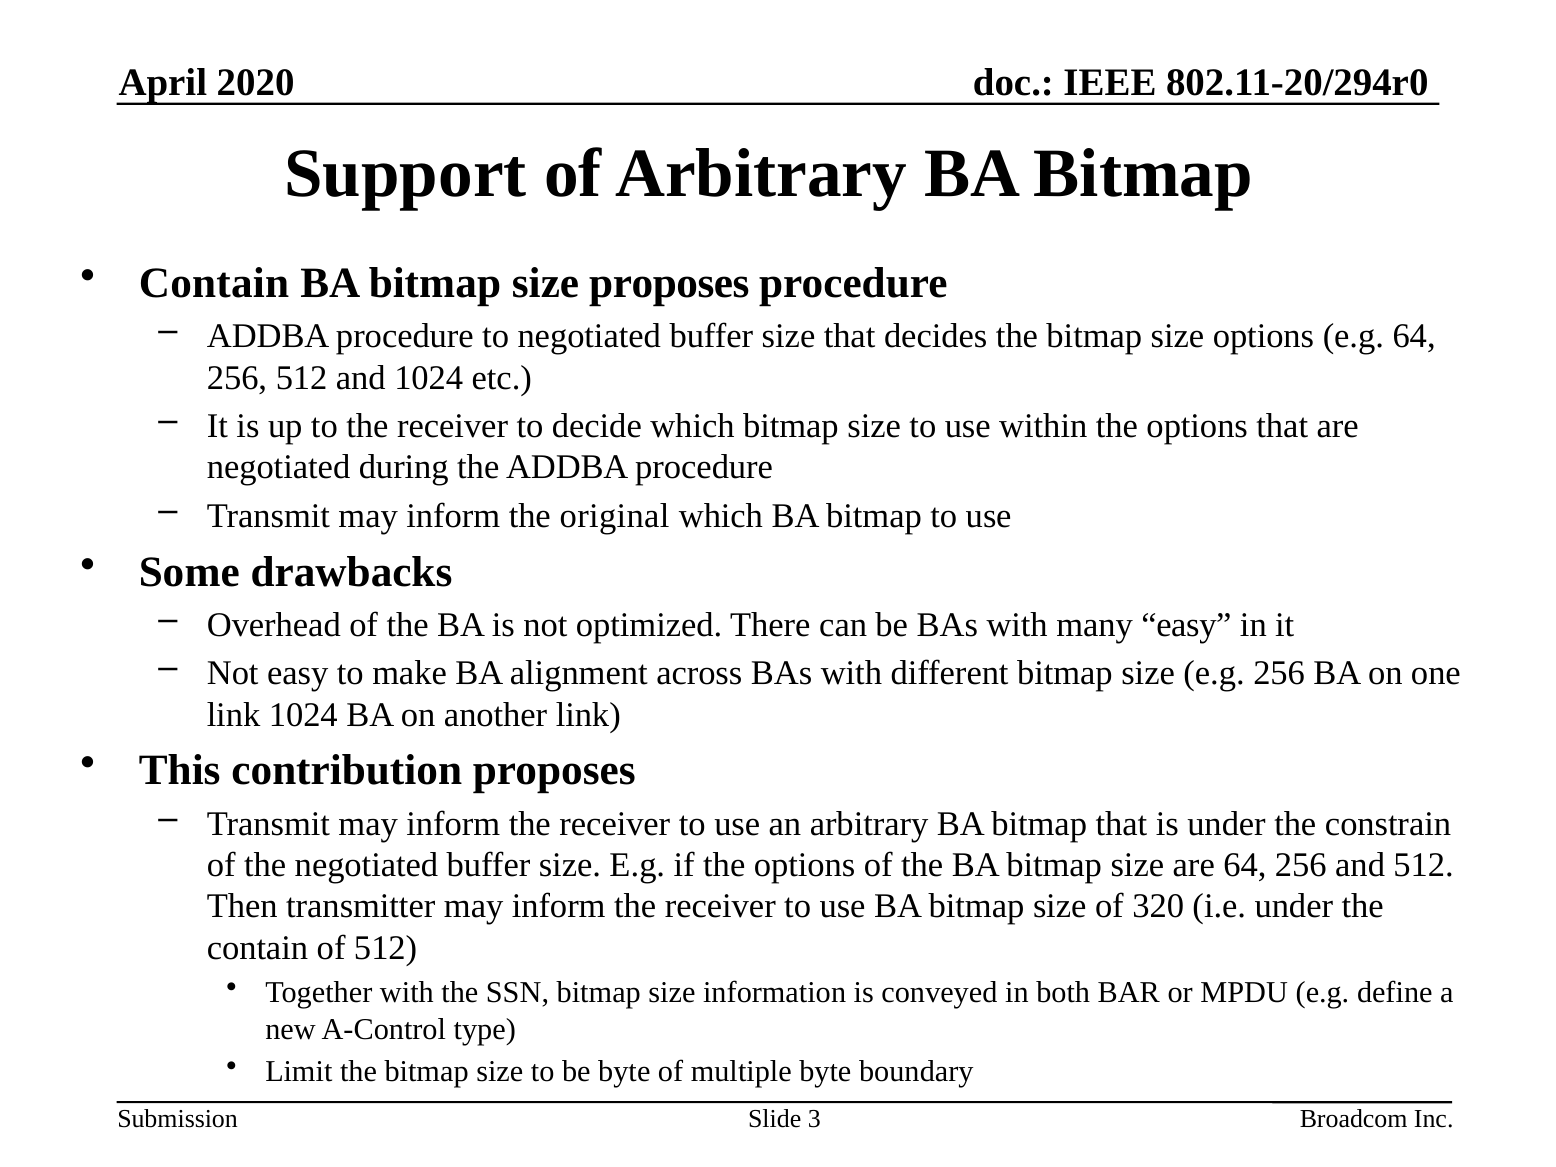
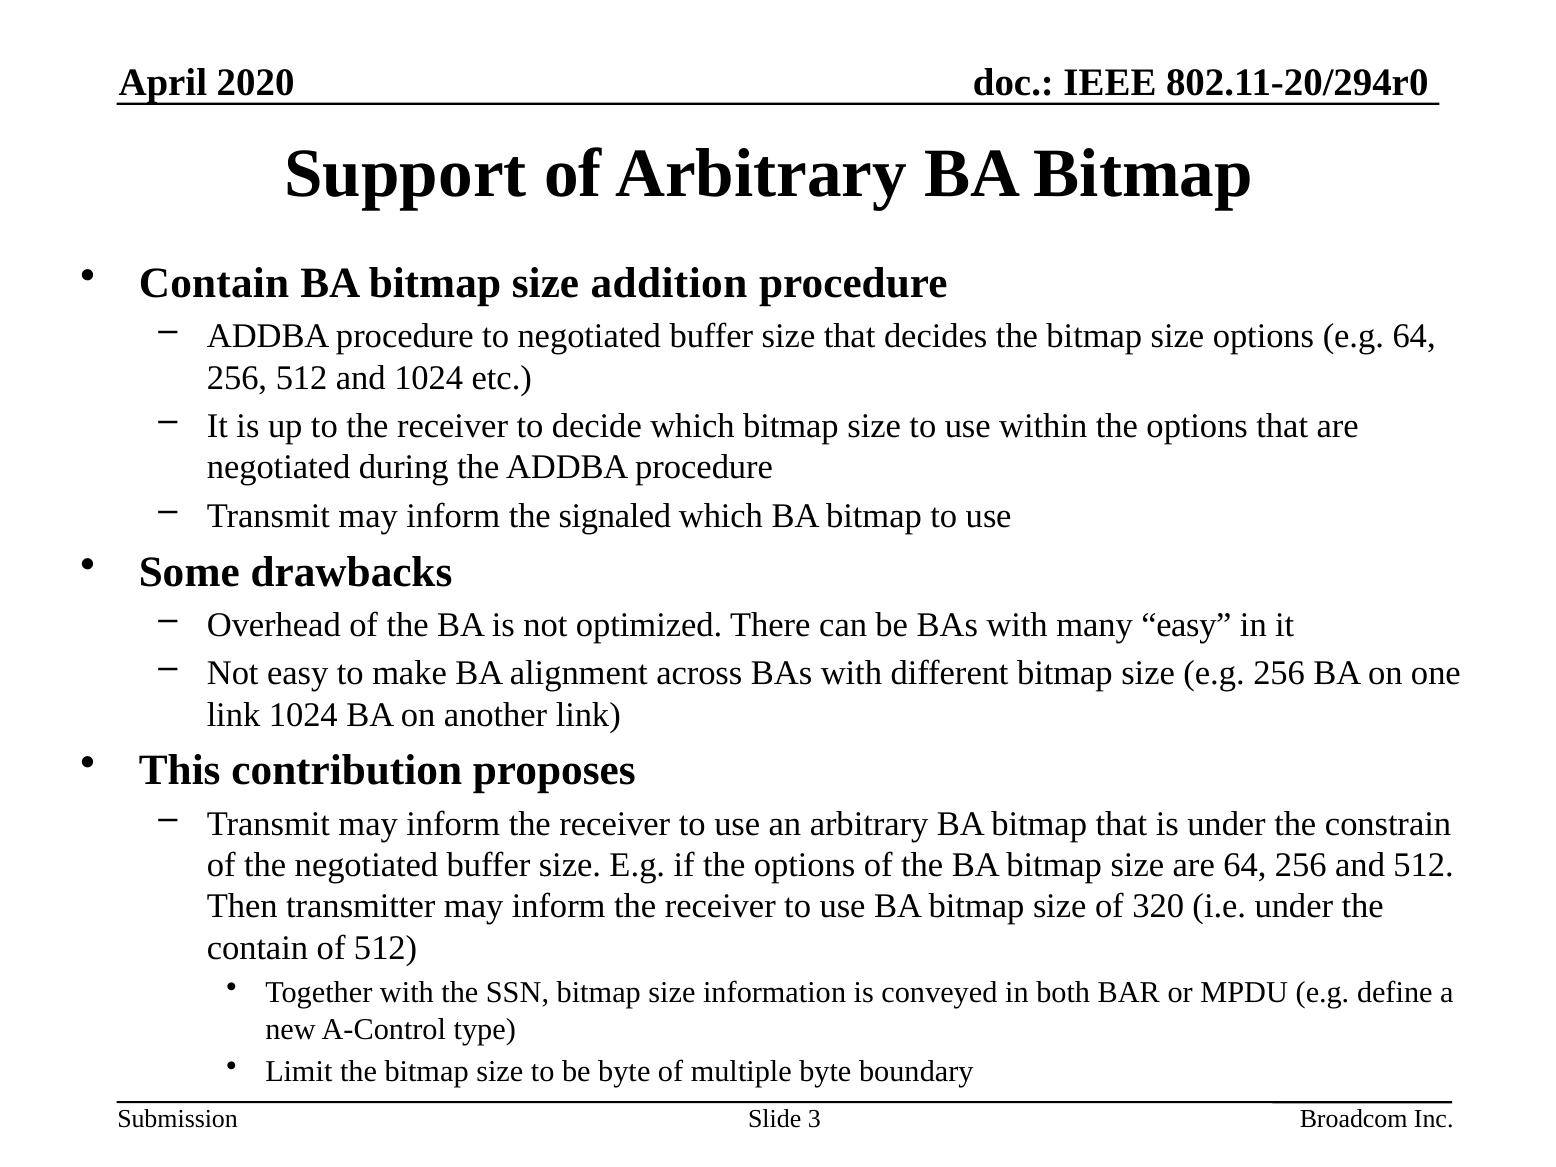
size proposes: proposes -> addition
original: original -> signaled
